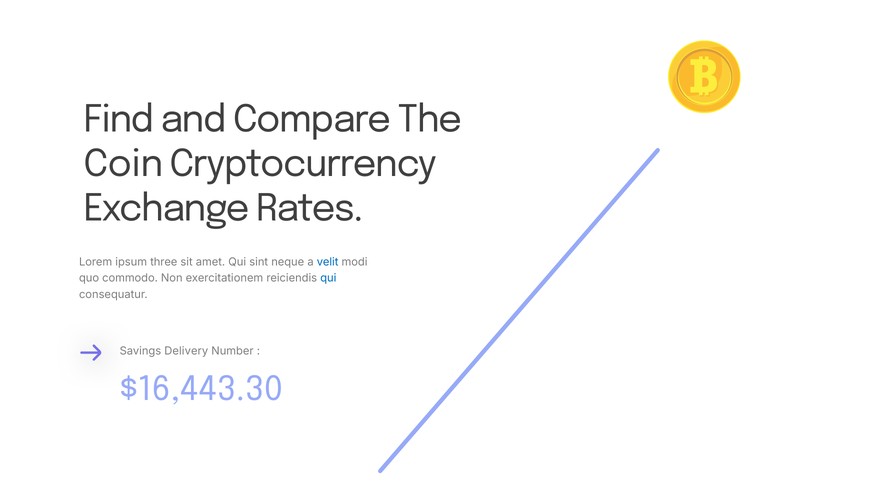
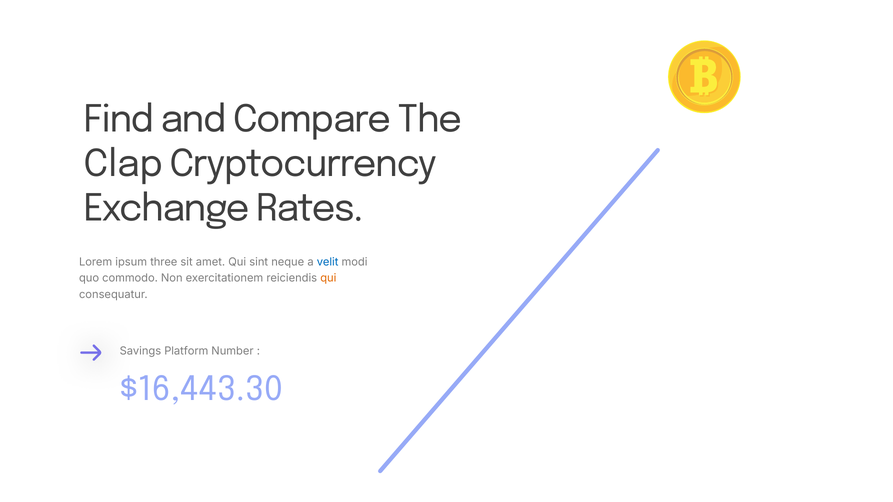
Coin: Coin -> Clap
qui at (328, 278) colour: blue -> orange
Delivery: Delivery -> Platform
